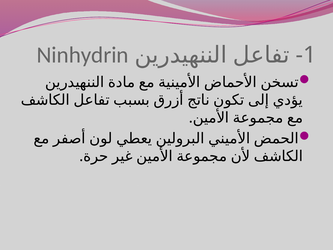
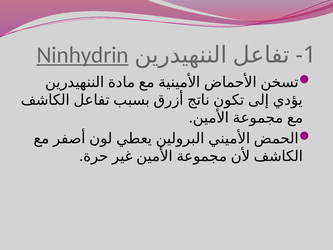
Ninhydrin underline: none -> present
